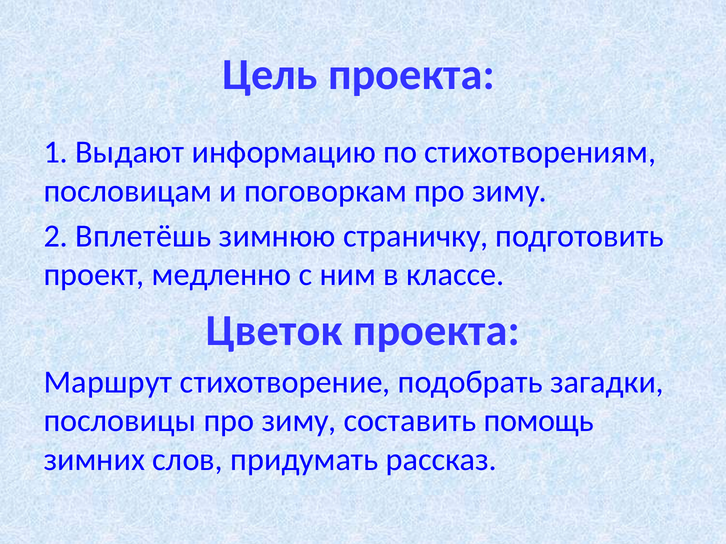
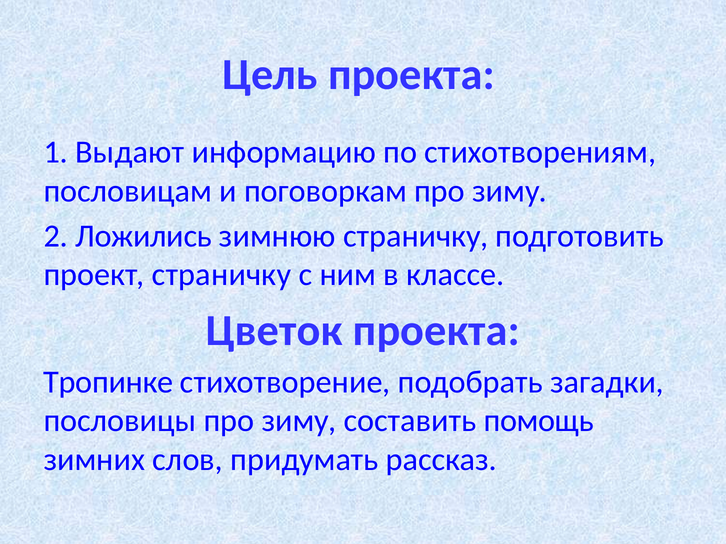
Вплетёшь: Вплетёшь -> Ложились
проект медленно: медленно -> страничку
Маршрут: Маршрут -> Тропинке
